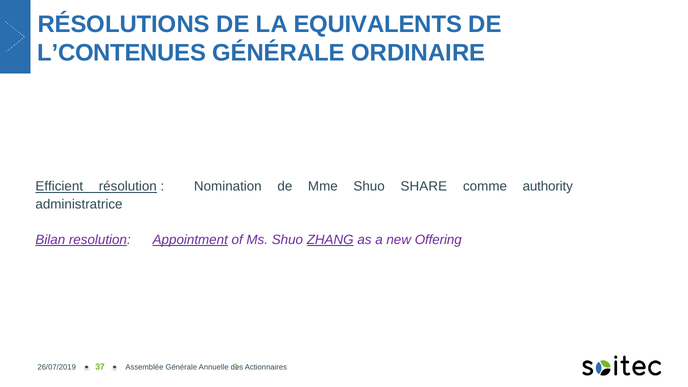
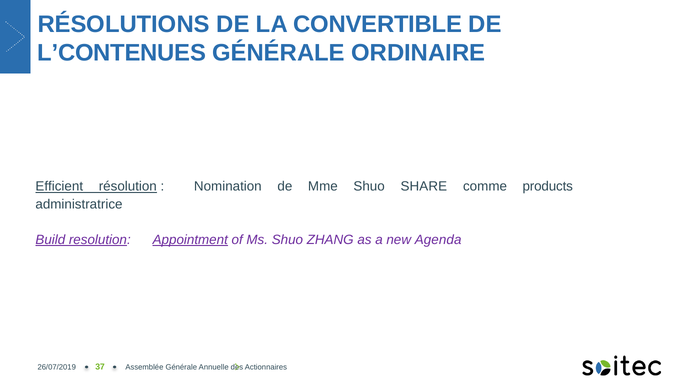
EQUIVALENTS: EQUIVALENTS -> CONVERTIBLE
authority: authority -> products
Bilan: Bilan -> Build
ZHANG underline: present -> none
Offering: Offering -> Agenda
